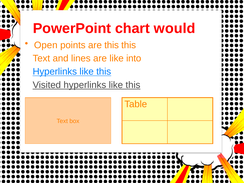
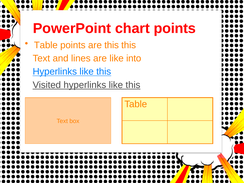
chart would: would -> points
Open at (46, 45): Open -> Table
